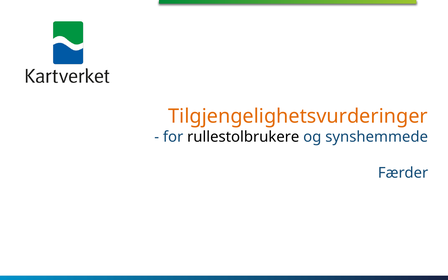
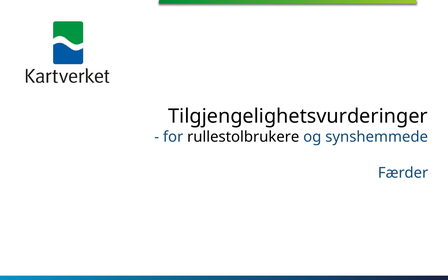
Tilgjengelighetsvurderinger colour: orange -> black
